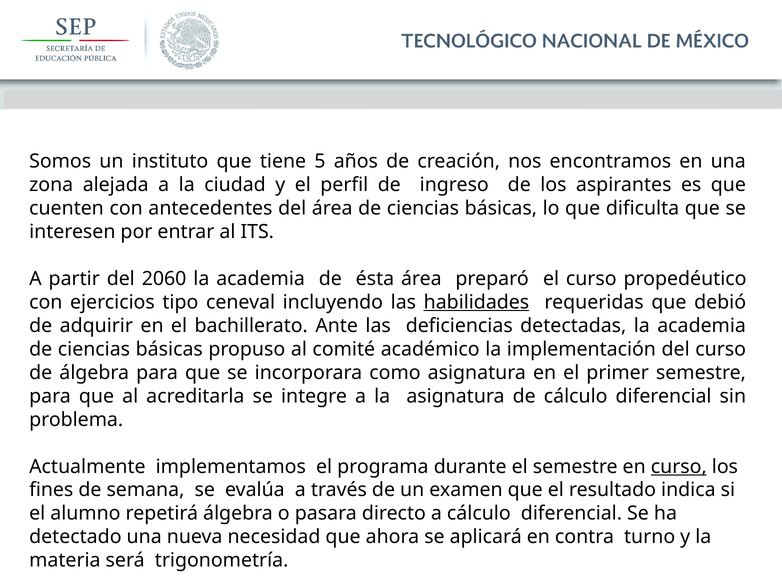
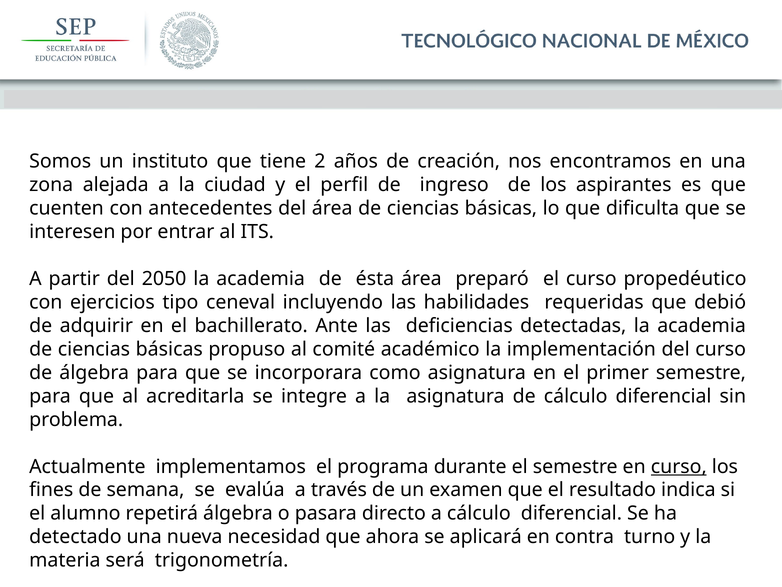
5: 5 -> 2
2060: 2060 -> 2050
habilidades underline: present -> none
